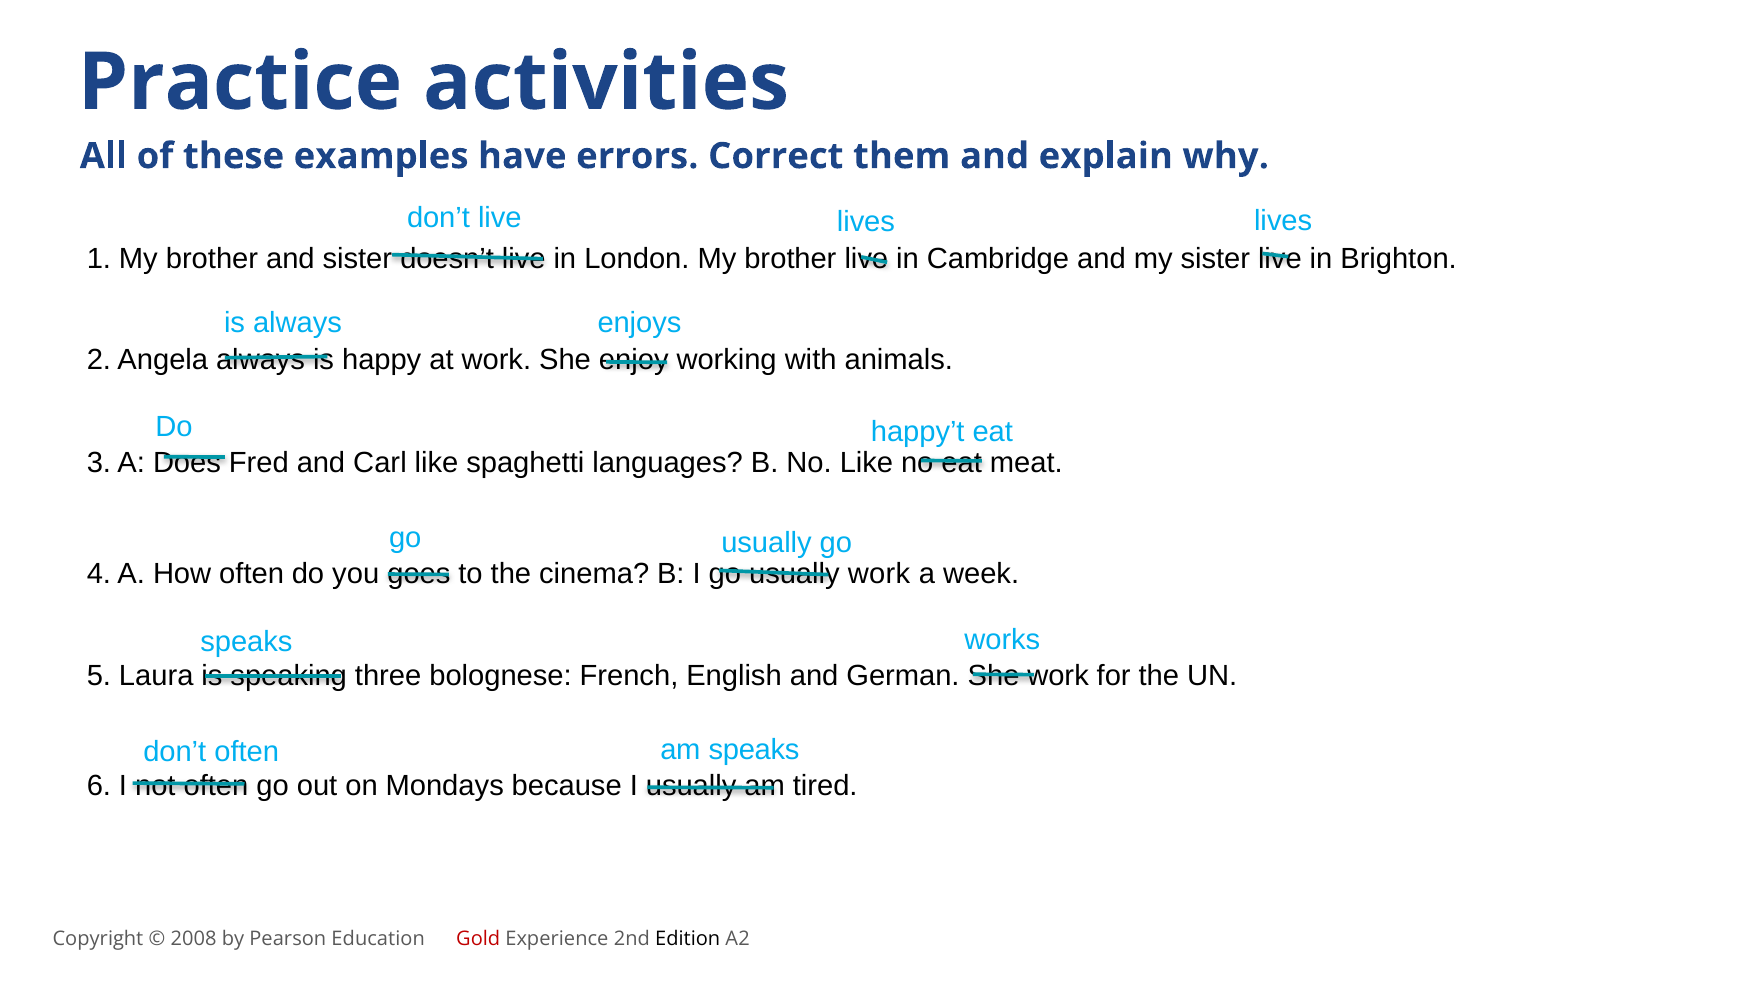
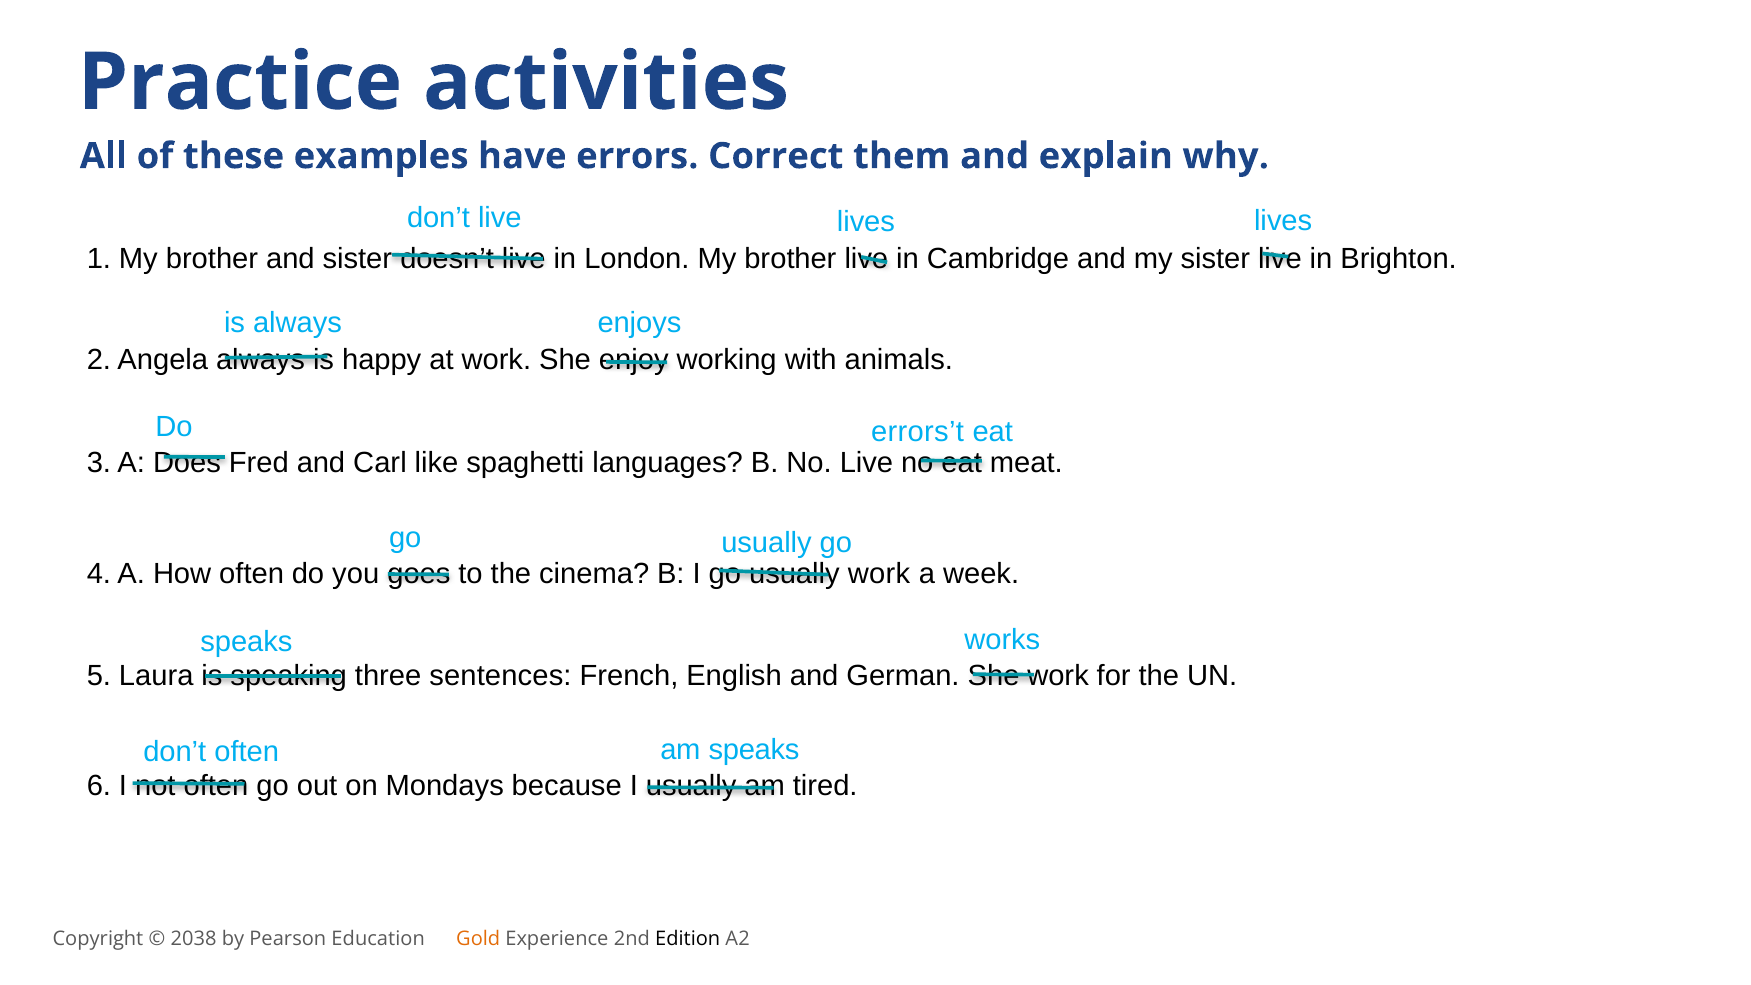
happy’t: happy’t -> errors’t
No Like: Like -> Live
bolognese: bolognese -> sentences
2008: 2008 -> 2038
Gold colour: red -> orange
